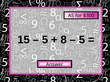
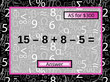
5 at (45, 40): 5 -> 8
